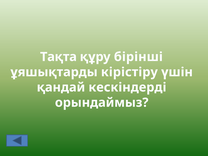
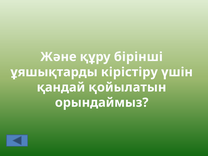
Тақта: Тақта -> Және
кескіндерді: кескіндерді -> қойылатын
